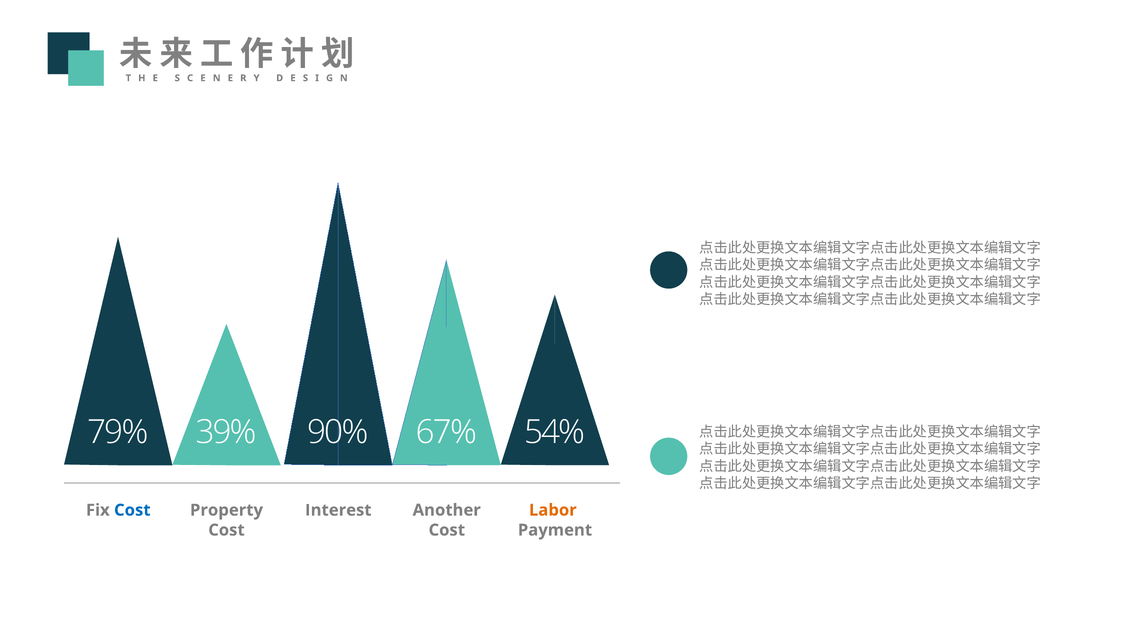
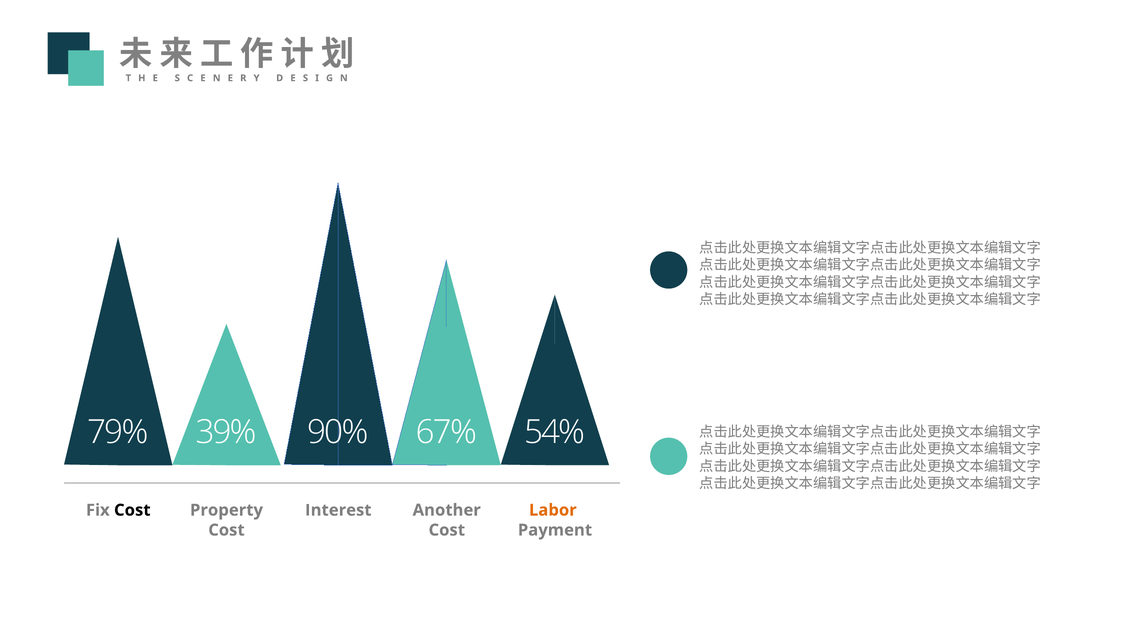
Cost at (132, 510) colour: blue -> black
